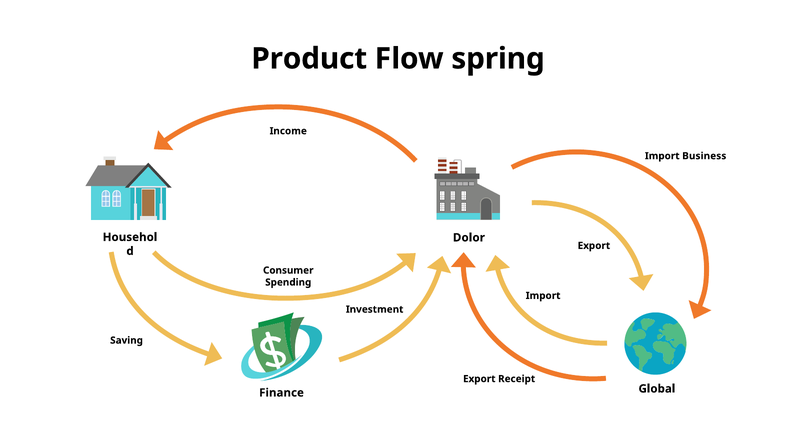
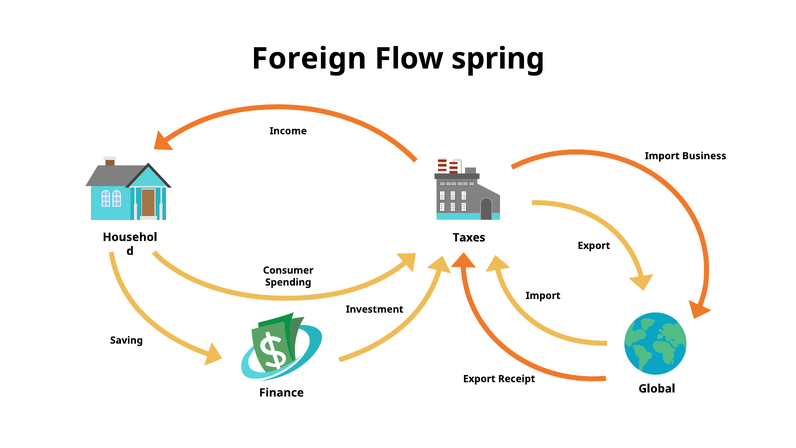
Product: Product -> Foreign
Dolor: Dolor -> Taxes
